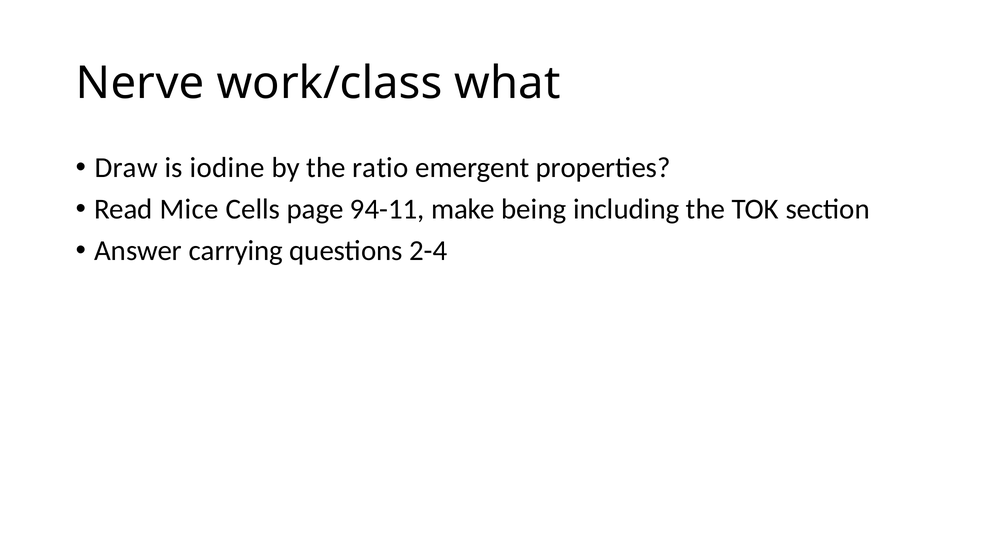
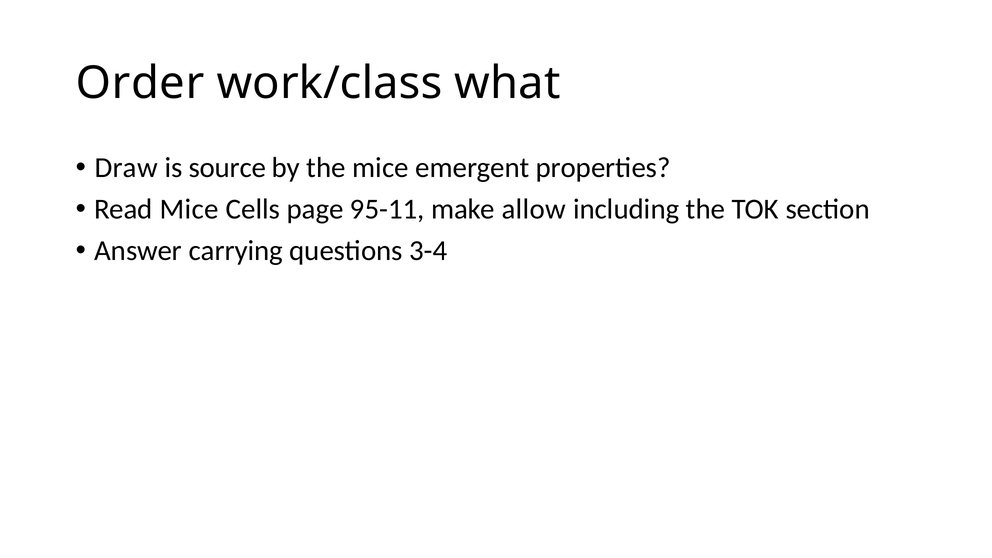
Nerve: Nerve -> Order
iodine: iodine -> source
the ratio: ratio -> mice
94-11: 94-11 -> 95-11
being: being -> allow
2-4: 2-4 -> 3-4
